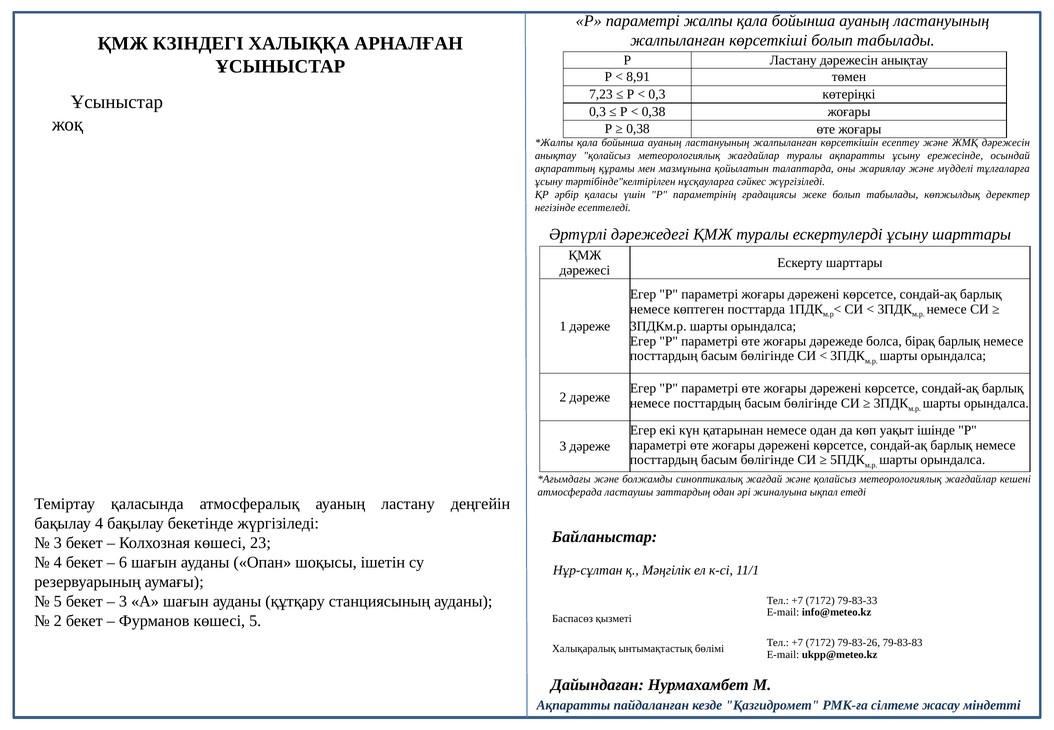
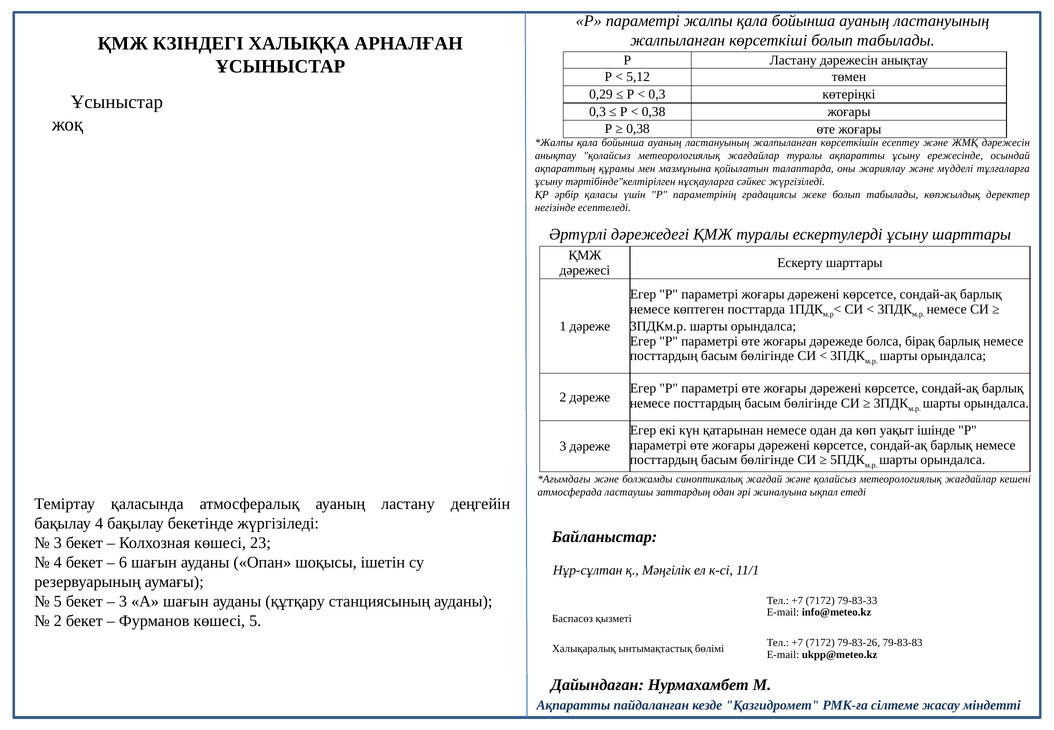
8,91: 8,91 -> 5,12
7,23: 7,23 -> 0,29
